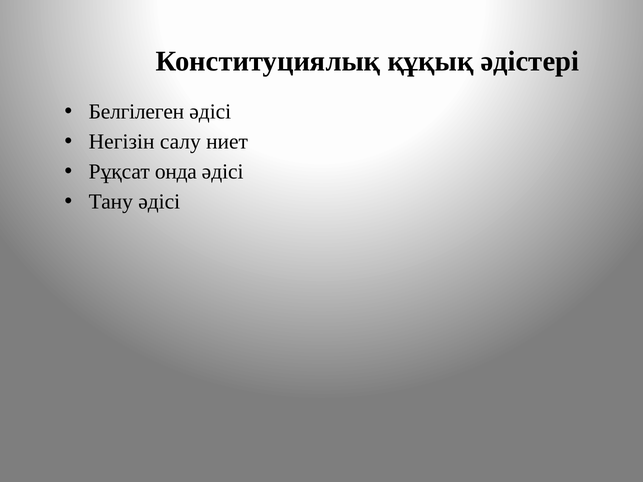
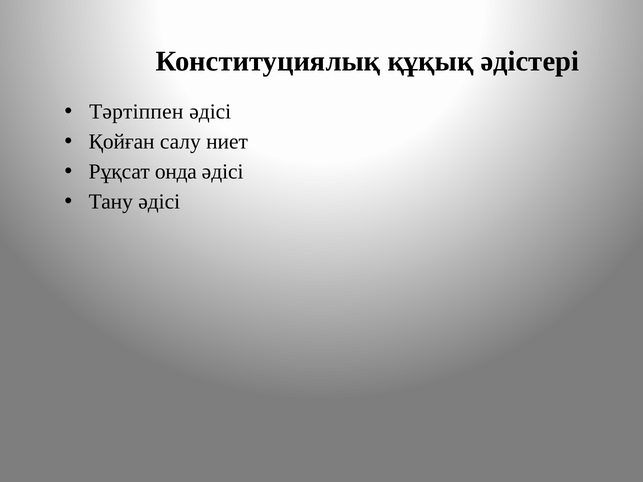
Белгілеген: Белгілеген -> Тәртіппен
Негізін: Негізін -> Қойған
